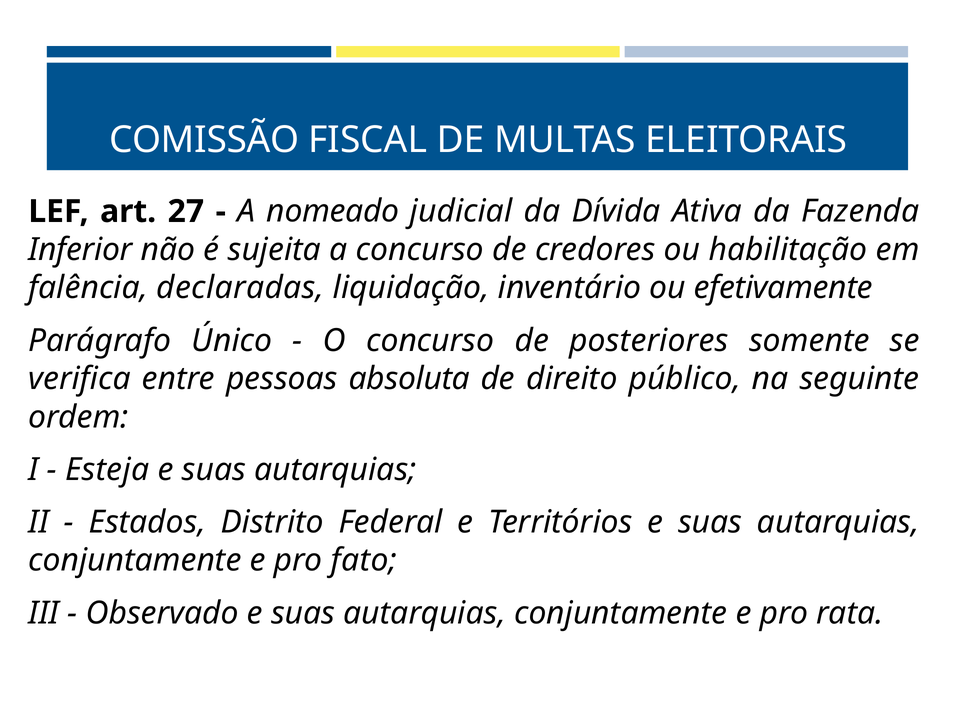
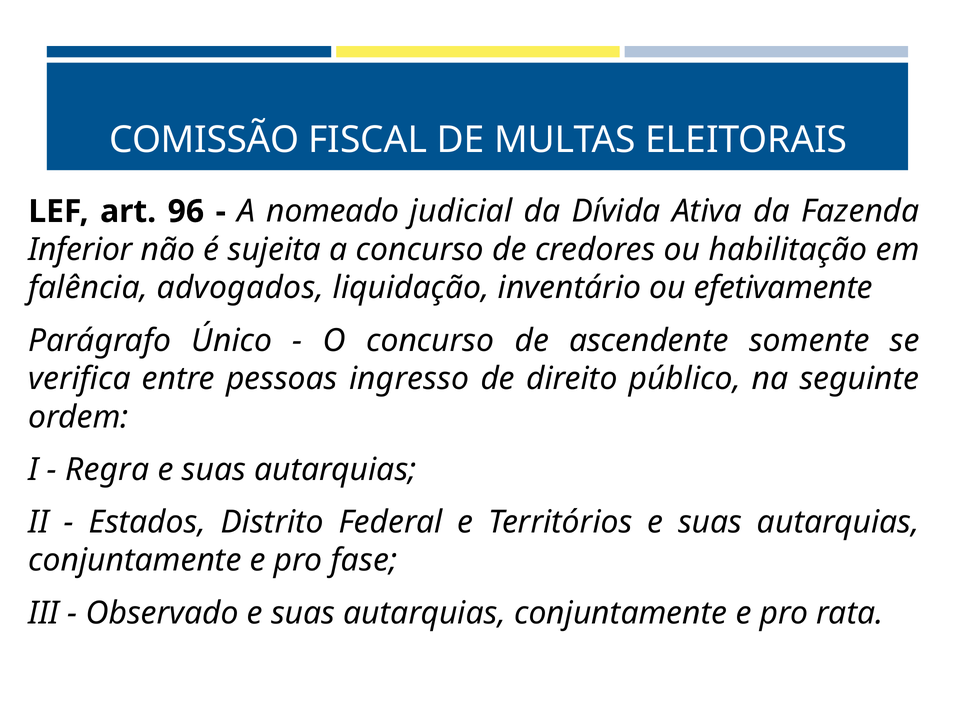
27: 27 -> 96
declaradas: declaradas -> advogados
posteriores: posteriores -> ascendente
absoluta: absoluta -> ingresso
Esteja: Esteja -> Regra
fato: fato -> fase
